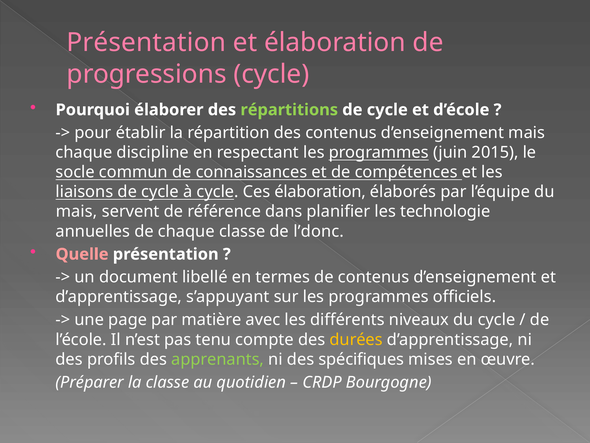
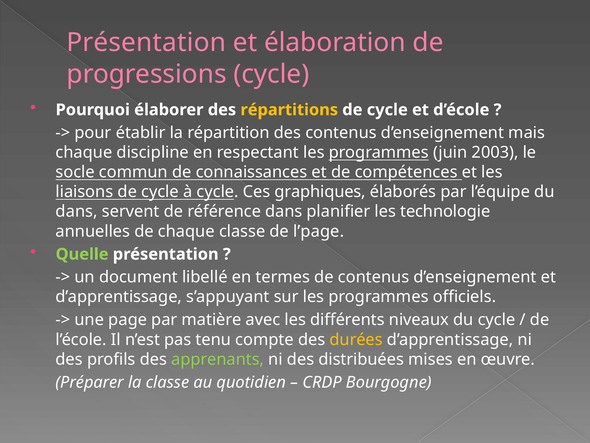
répartitions colour: light green -> yellow
2015: 2015 -> 2003
Ces élaboration: élaboration -> graphiques
mais at (77, 211): mais -> dans
l’donc: l’donc -> l’page
Quelle colour: pink -> light green
spécifiques: spécifiques -> distribuées
